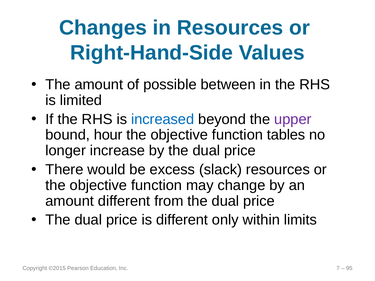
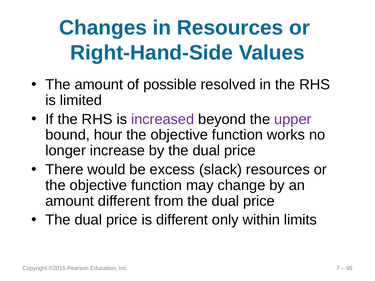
between: between -> resolved
increased colour: blue -> purple
tables: tables -> works
